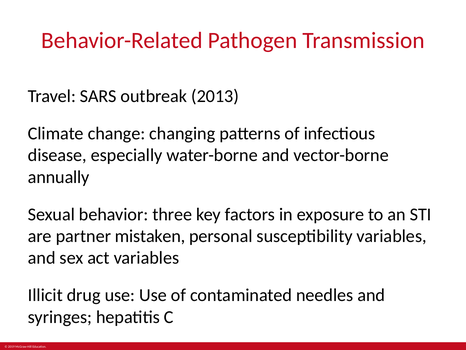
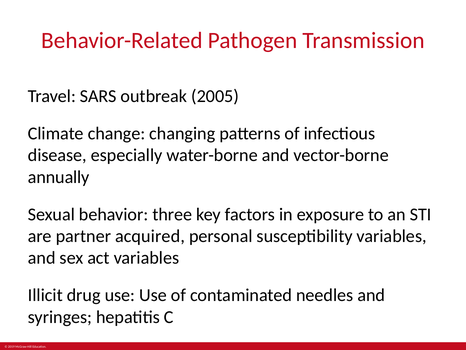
2013: 2013 -> 2005
mistaken: mistaken -> acquired
